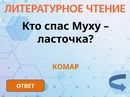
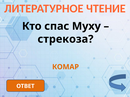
ласточка: ласточка -> стрекоза
